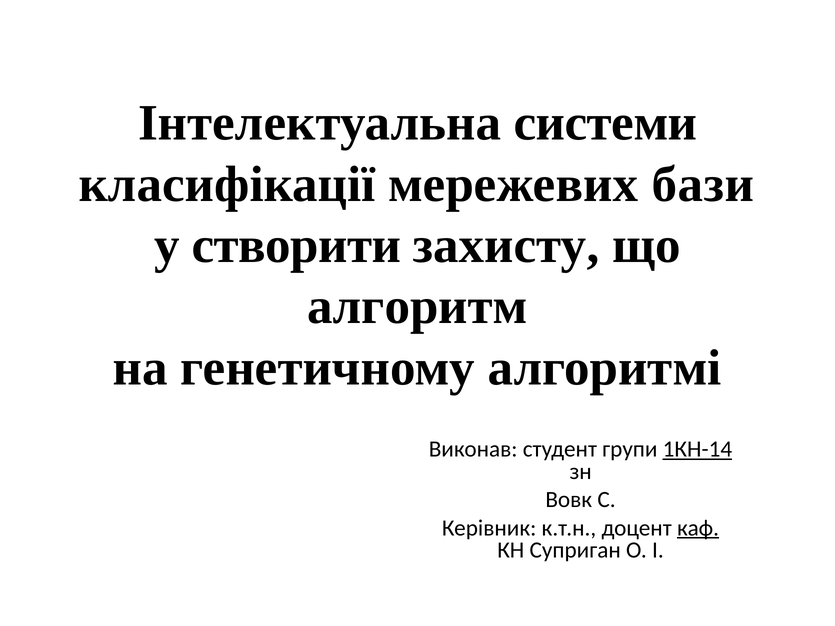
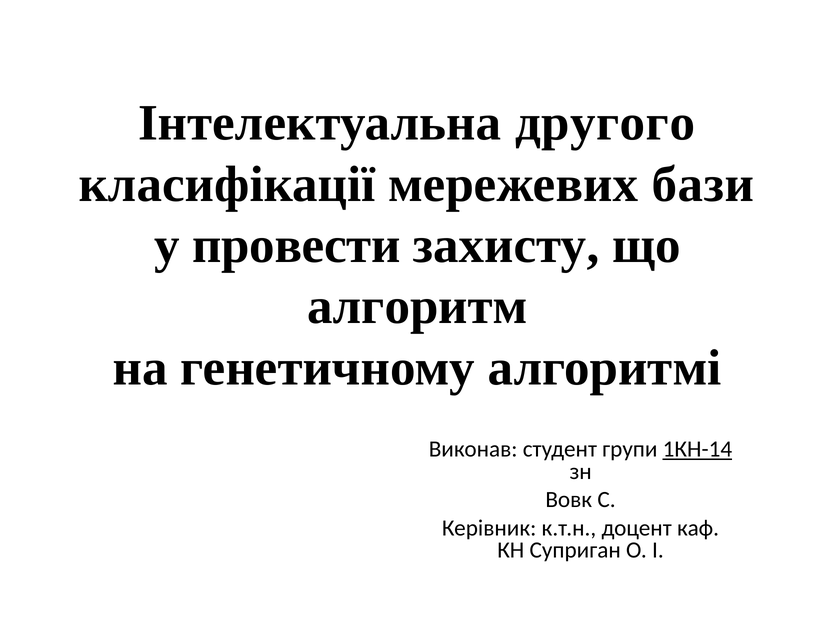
системи: системи -> другого
створити: створити -> провести
каф underline: present -> none
